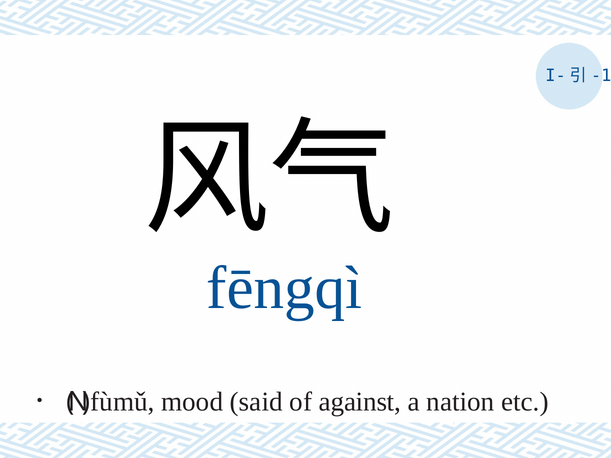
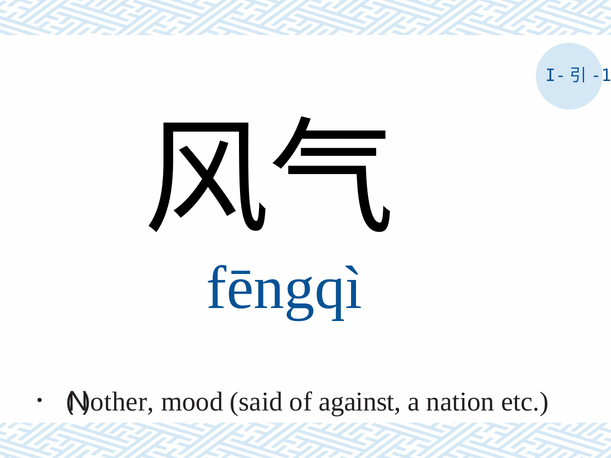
fùmǔ: fùmǔ -> other
